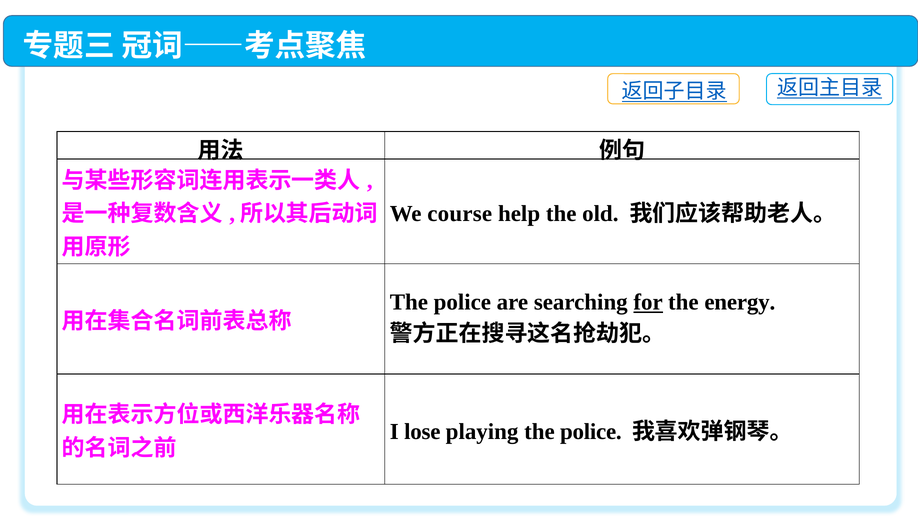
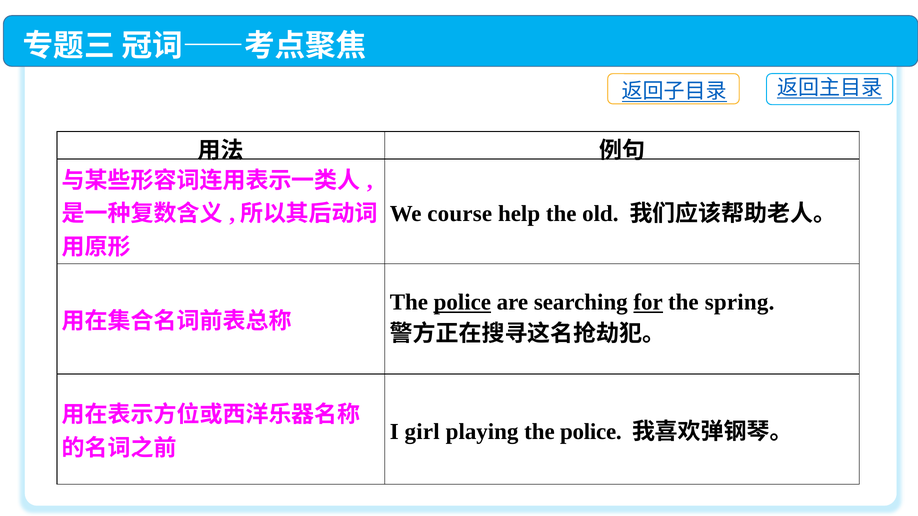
police at (462, 303) underline: none -> present
energy: energy -> spring
lose: lose -> girl
